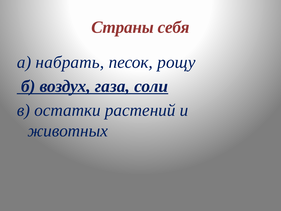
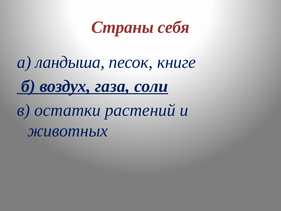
набрать: набрать -> ландыша
рощу: рощу -> книге
